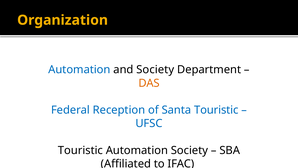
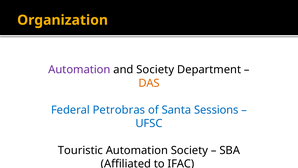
Automation at (79, 70) colour: blue -> purple
Reception: Reception -> Petrobras
Santa Touristic: Touristic -> Sessions
